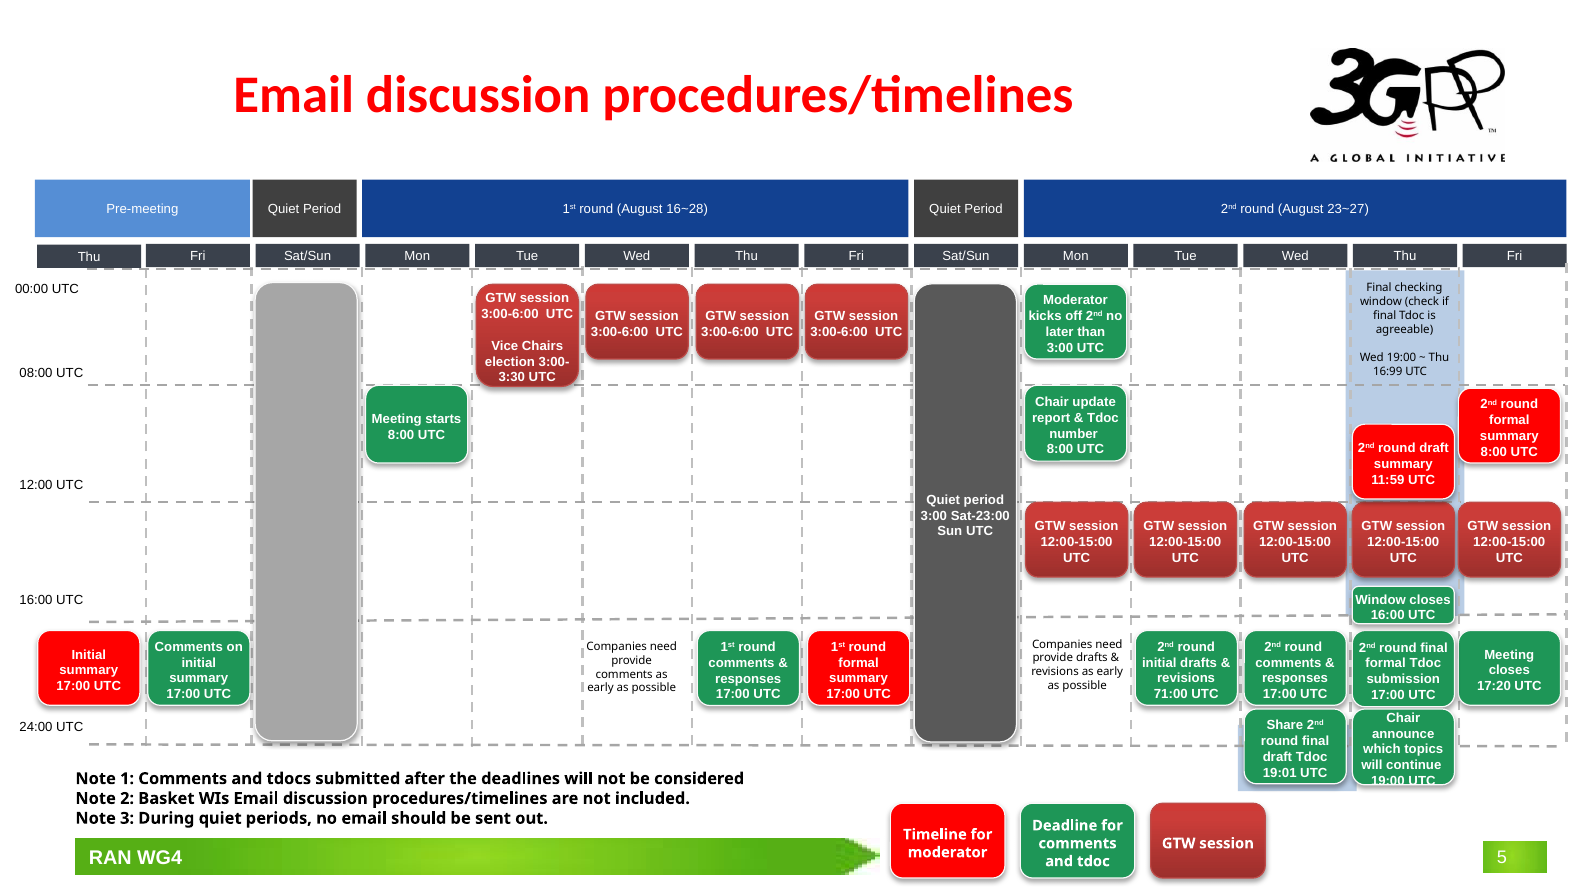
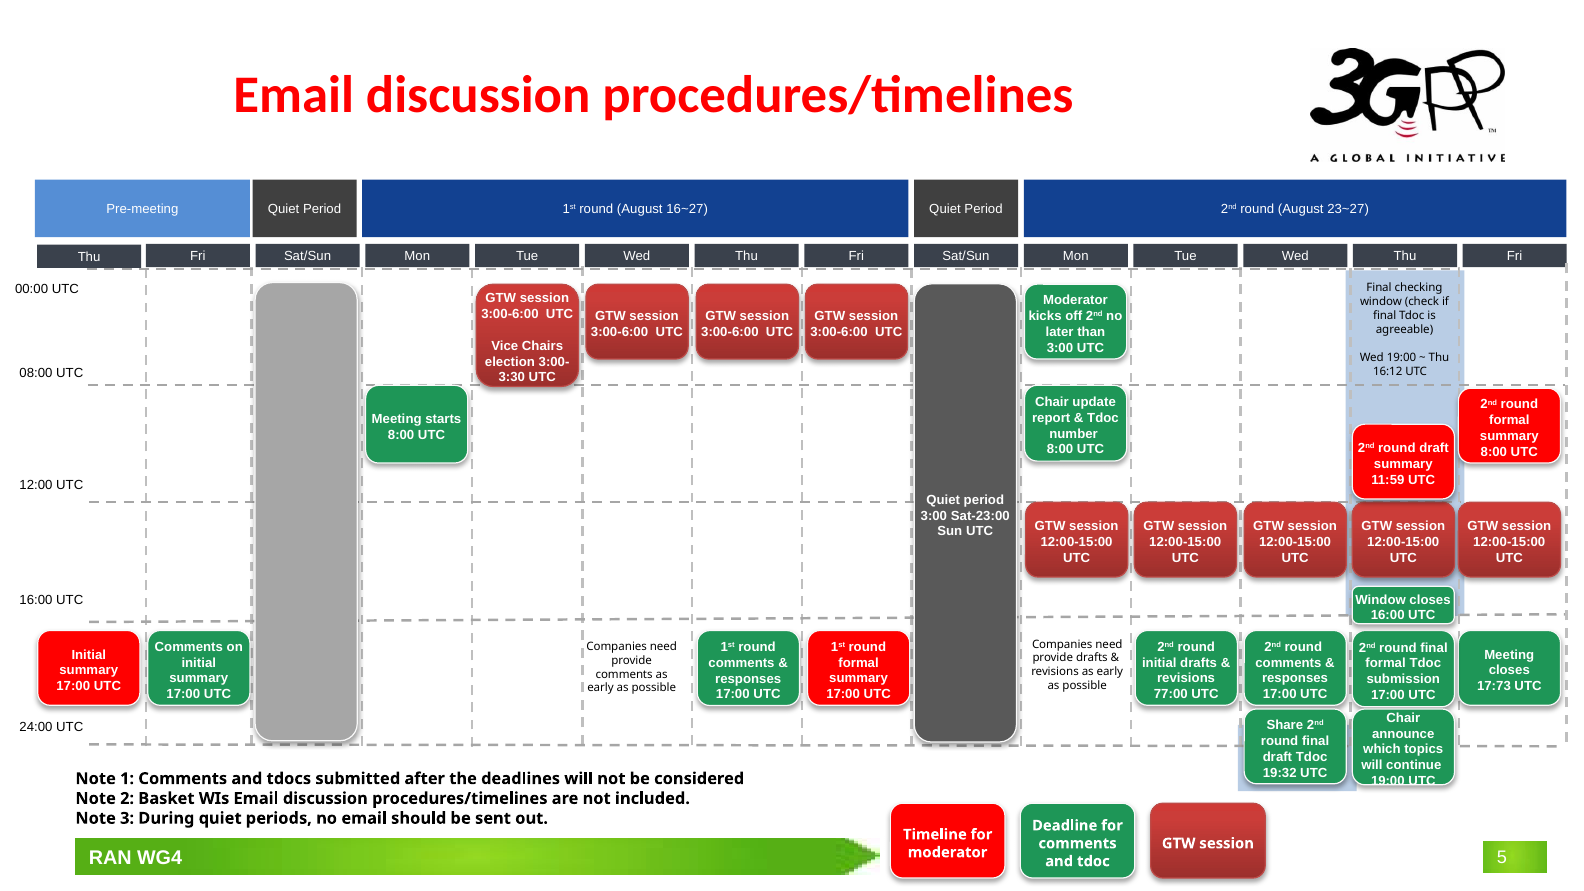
16~28: 16~28 -> 16~27
16:99: 16:99 -> 16:12
17:20: 17:20 -> 17:73
71:00: 71:00 -> 77:00
19:01: 19:01 -> 19:32
